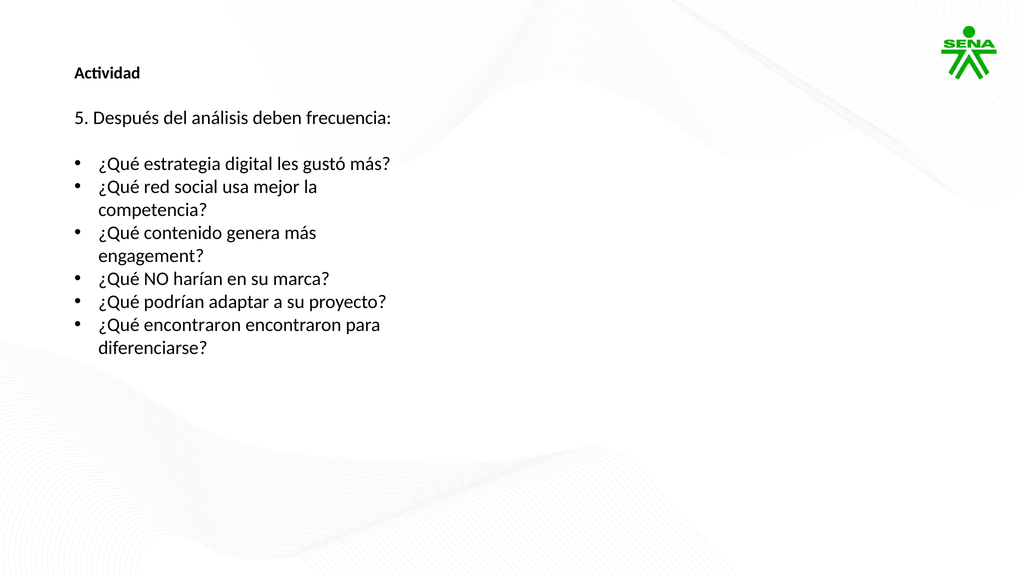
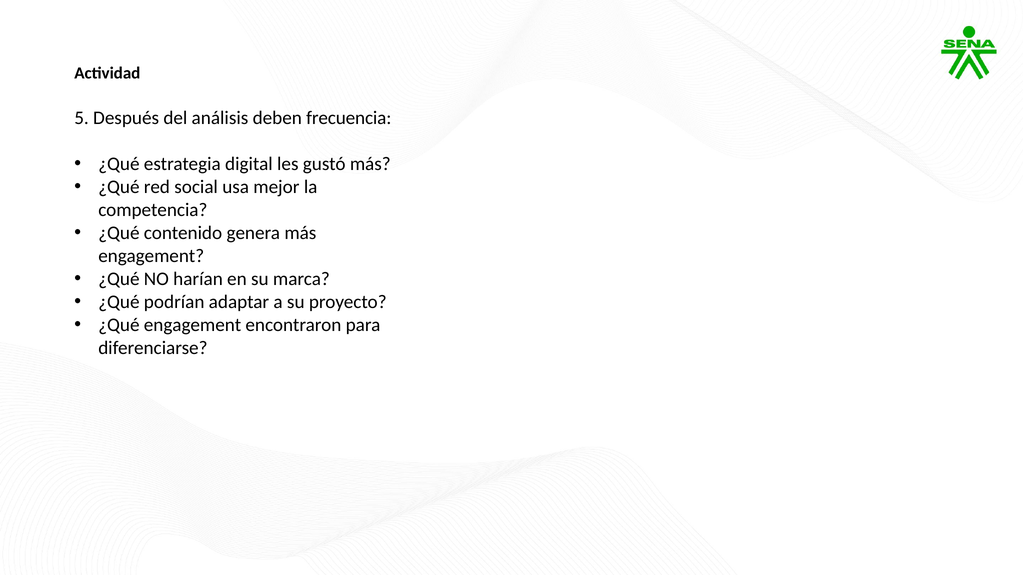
¿Qué encontraron: encontraron -> engagement
